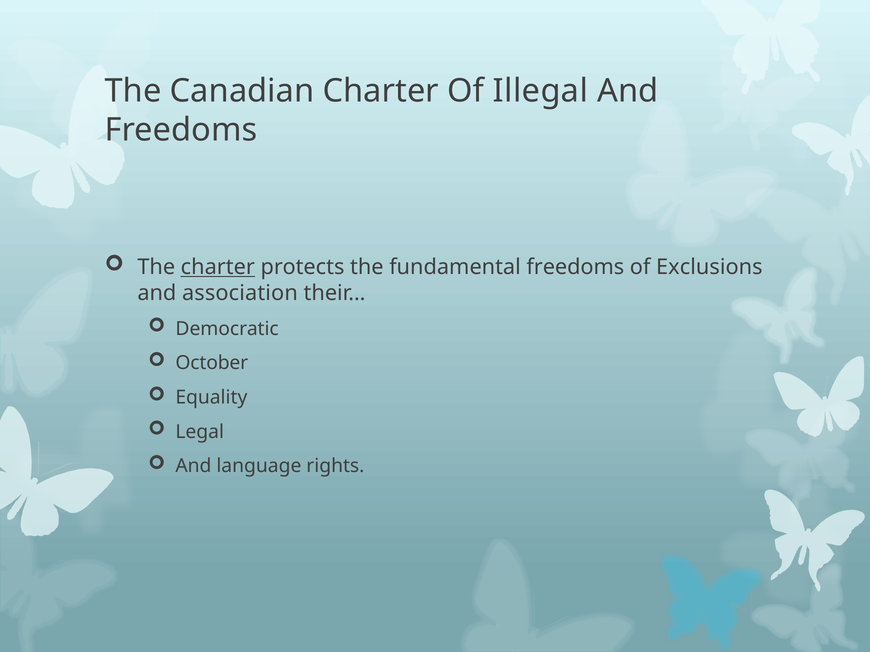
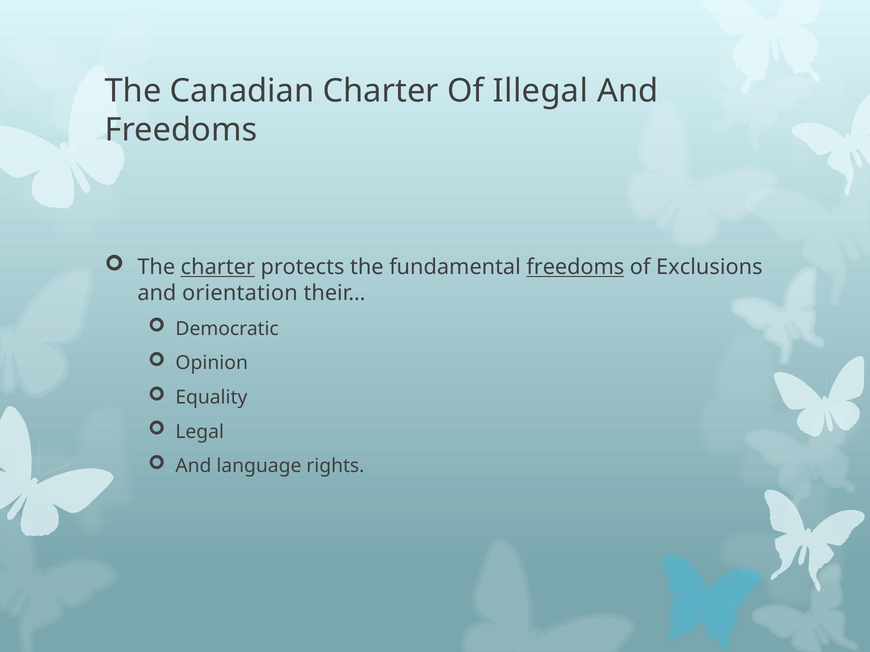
freedoms at (575, 267) underline: none -> present
association: association -> orientation
October: October -> Opinion
